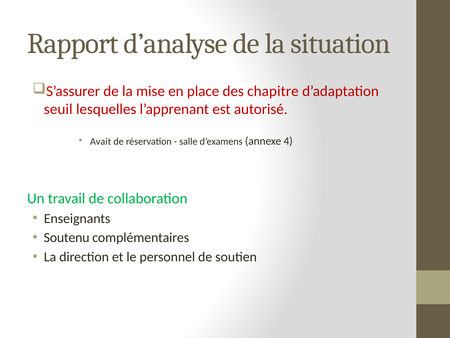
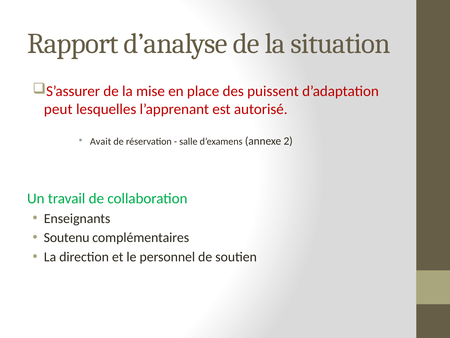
chapitre: chapitre -> puissent
seuil: seuil -> peut
4: 4 -> 2
